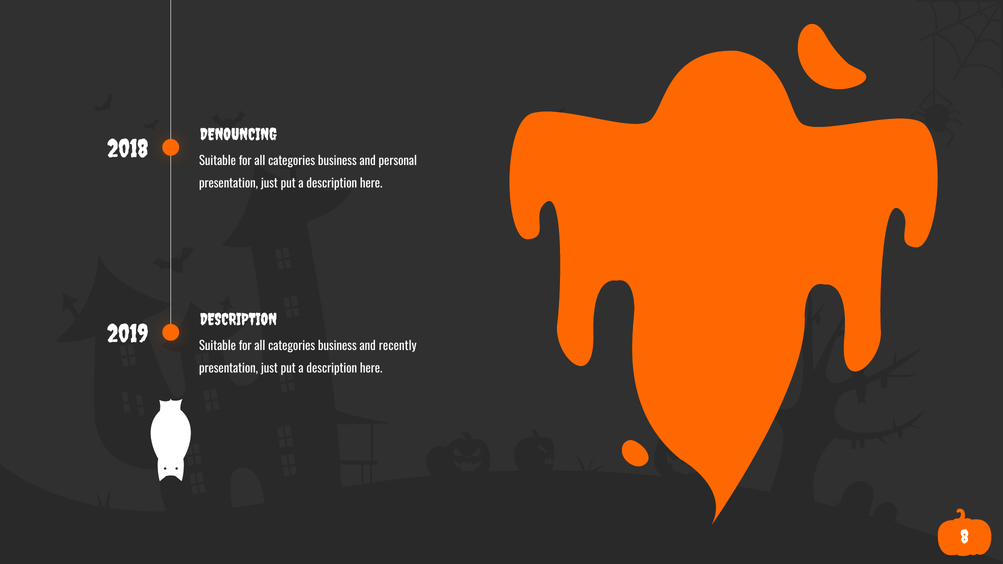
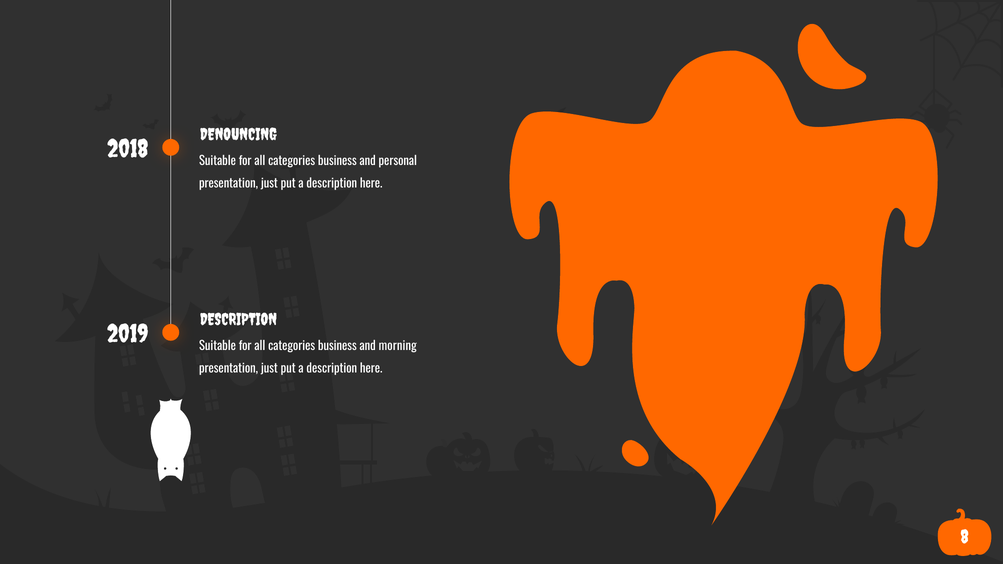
recently: recently -> morning
